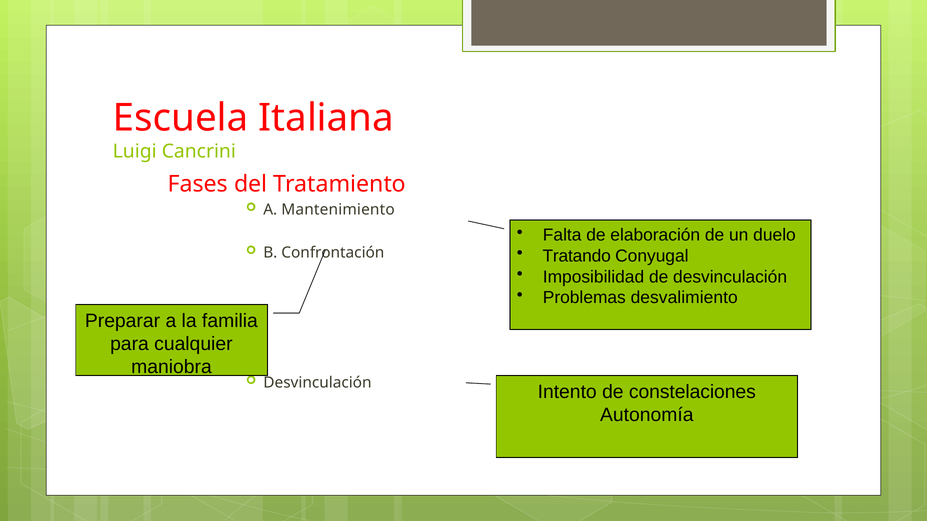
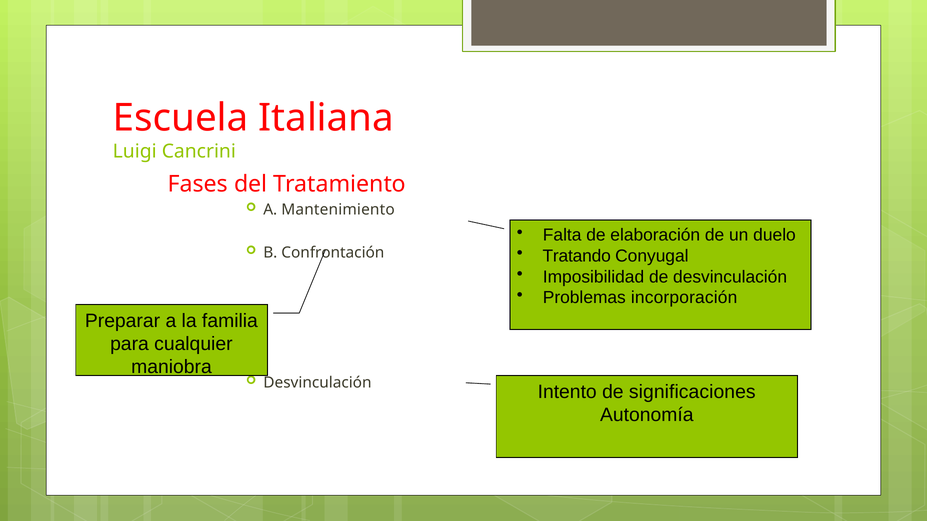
desvalimiento: desvalimiento -> incorporación
constelaciones: constelaciones -> significaciones
